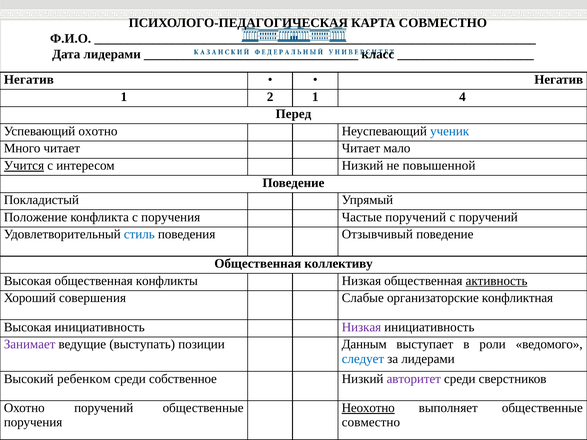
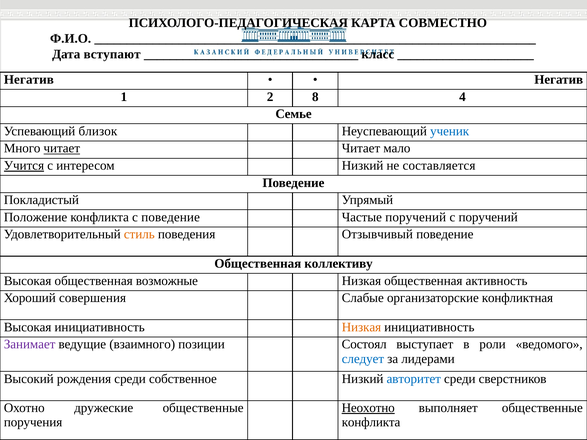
Дата лидерами: лидерами -> вступают
2 1: 1 -> 8
Перед: Перед -> Семье
Успевающий охотно: охотно -> близок
читает at (62, 148) underline: none -> present
повышенной: повышенной -> составляется
с поручения: поручения -> поведение
стиль colour: blue -> orange
конфликты: конфликты -> возможные
активность underline: present -> none
Низкая at (361, 327) colour: purple -> orange
выступать: выступать -> взаимного
Данным: Данным -> Состоял
ребенком: ребенком -> рождения
авторитет colour: purple -> blue
Охотно поручений: поручений -> дружеские
совместно at (371, 423): совместно -> конфликта
